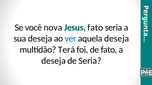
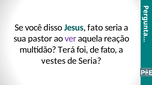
nova: nova -> disso
sua deseja: deseja -> pastor
ver colour: blue -> purple
aquela deseja: deseja -> reação
deseja at (54, 61): deseja -> vestes
